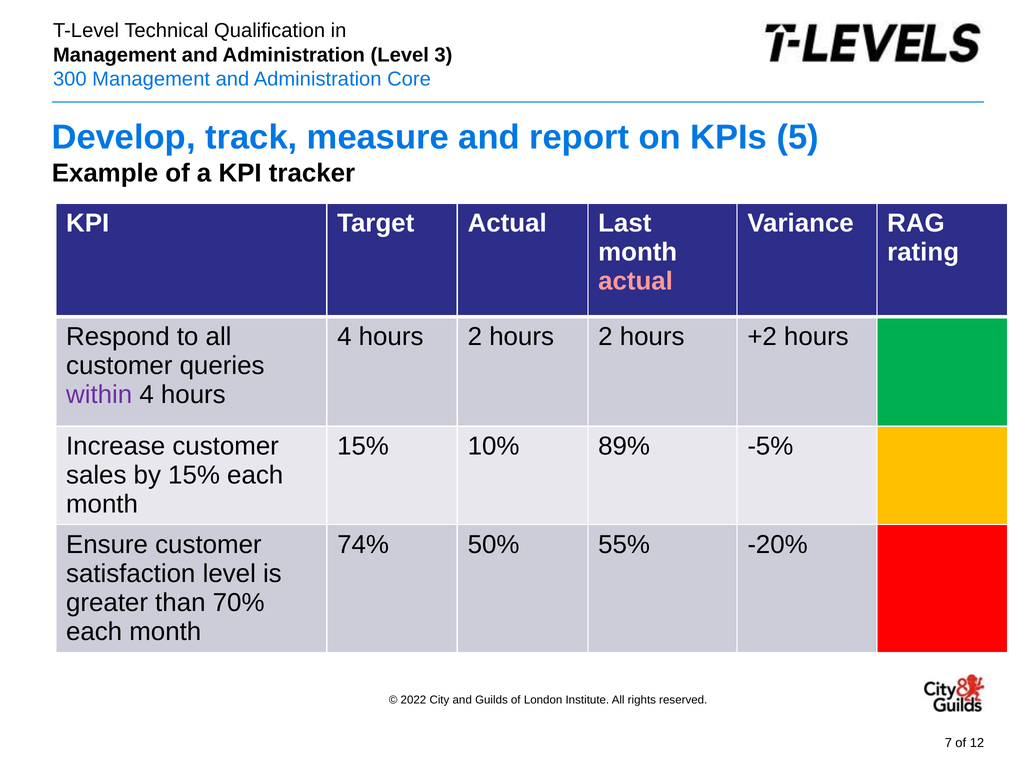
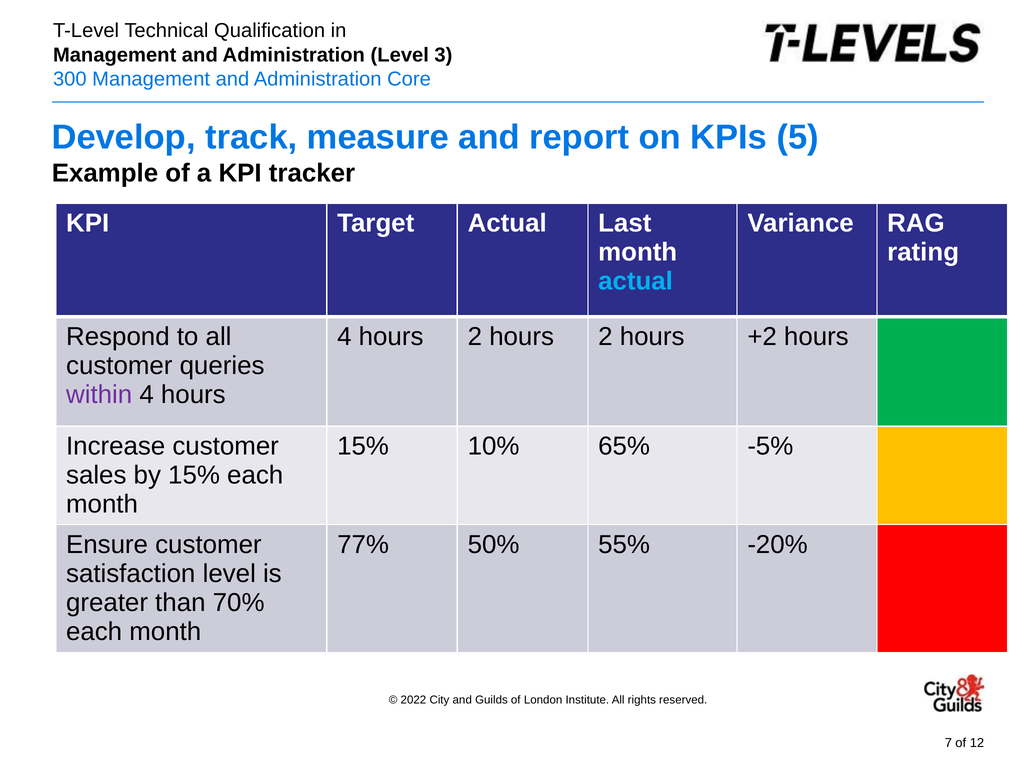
actual at (636, 281) colour: pink -> light blue
89%: 89% -> 65%
74%: 74% -> 77%
